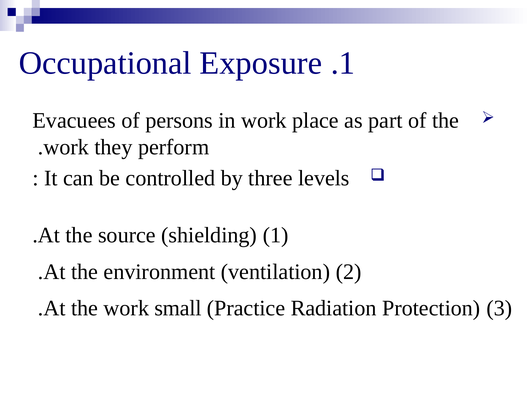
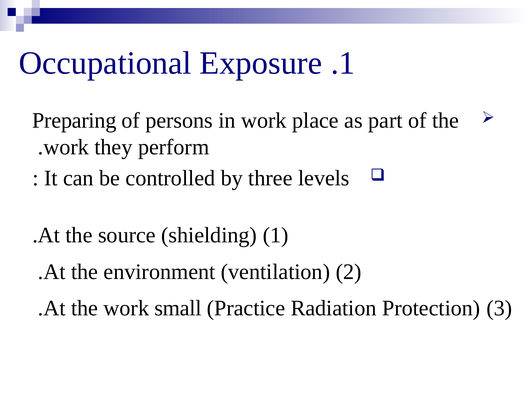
Evacuees: Evacuees -> Preparing
